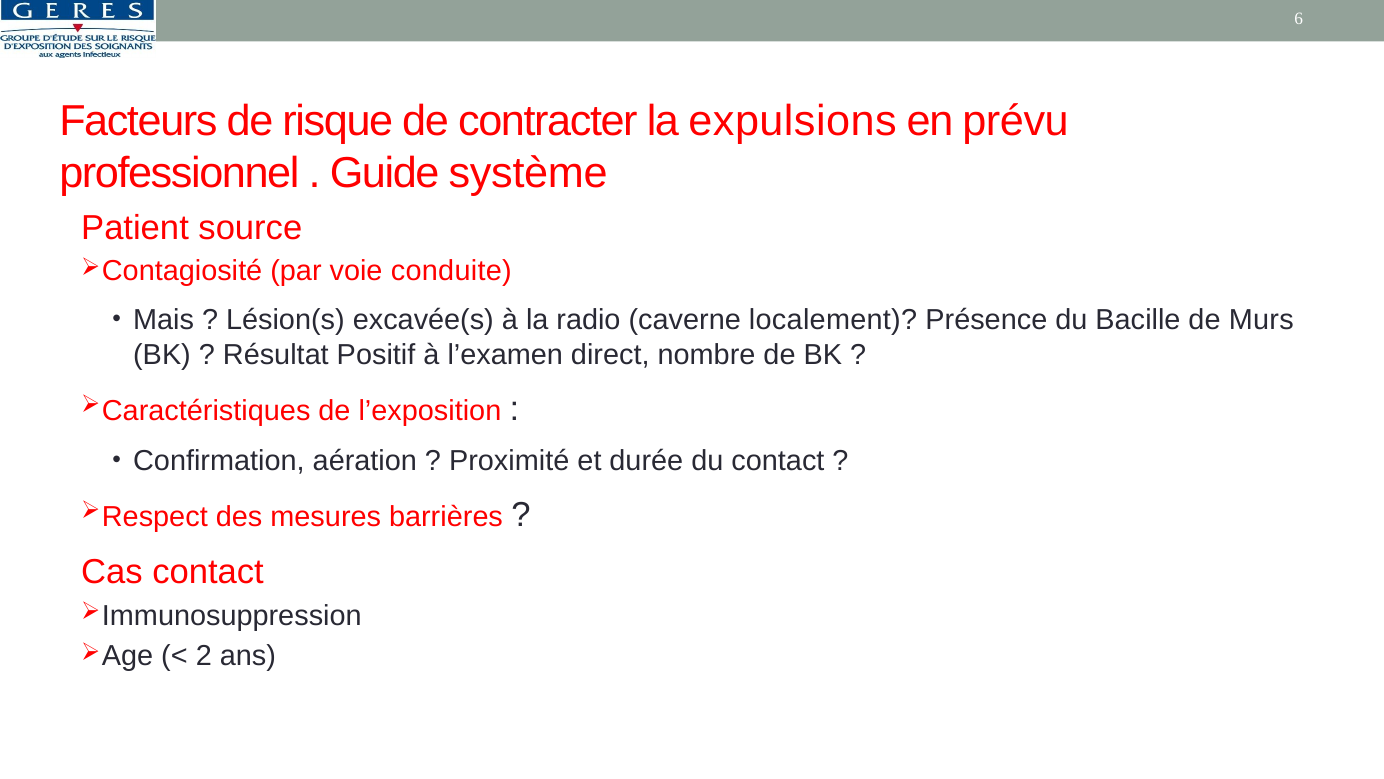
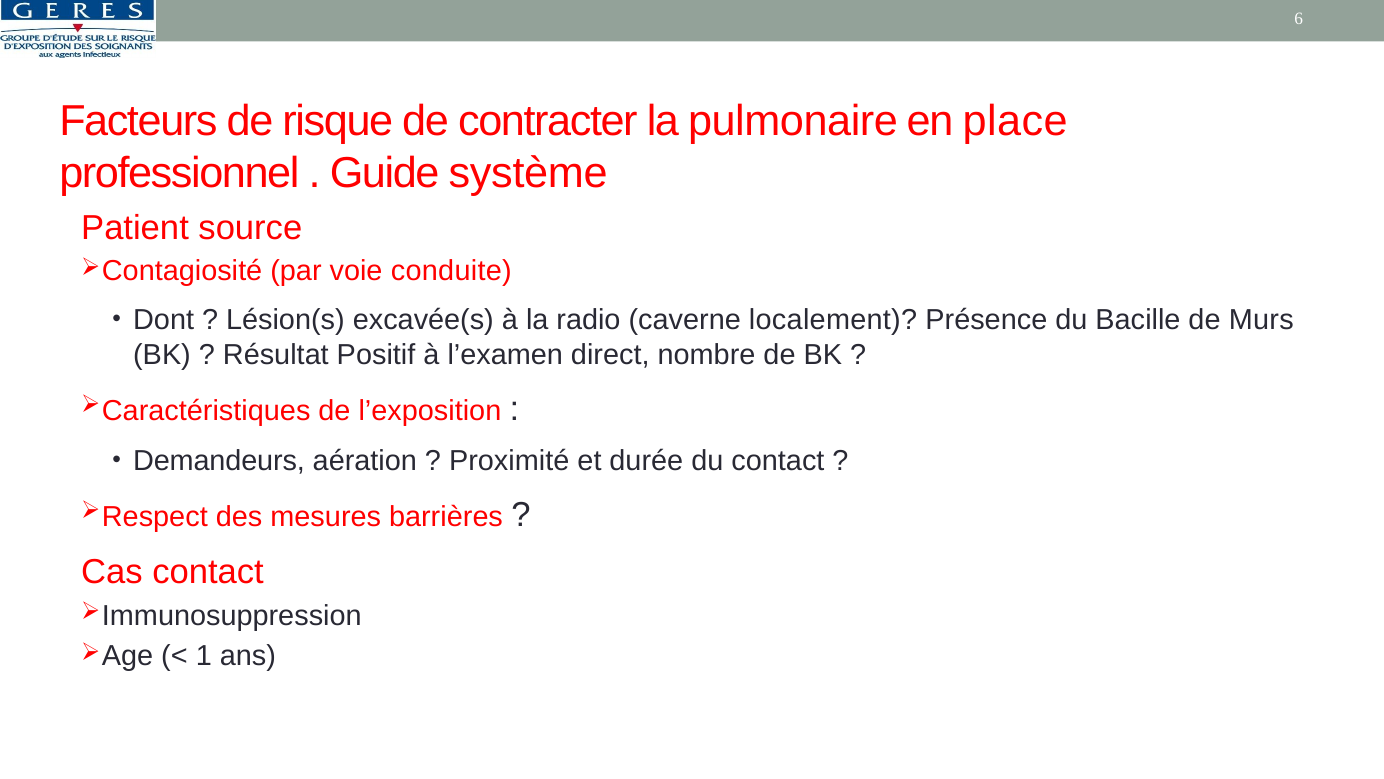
expulsions: expulsions -> pulmonaire
prévu: prévu -> place
Mais: Mais -> Dont
Confirmation: Confirmation -> Demandeurs
2: 2 -> 1
